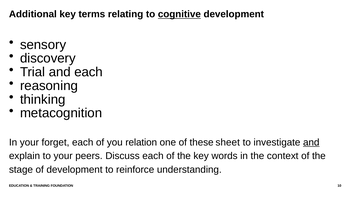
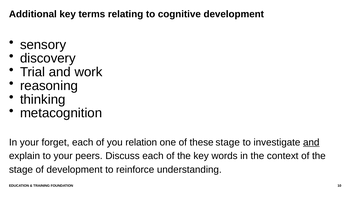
cognitive underline: present -> none
and each: each -> work
these sheet: sheet -> stage
